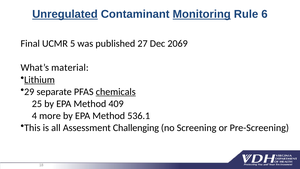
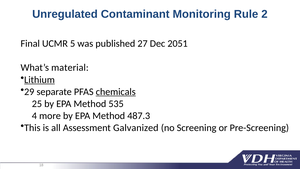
Unregulated underline: present -> none
Monitoring underline: present -> none
6: 6 -> 2
2069: 2069 -> 2051
409: 409 -> 535
536.1: 536.1 -> 487.3
Challenging: Challenging -> Galvanized
